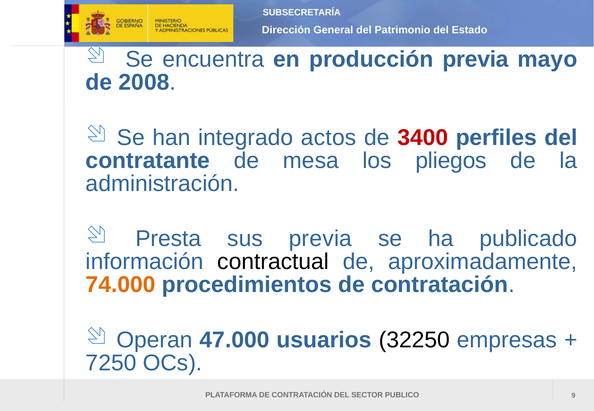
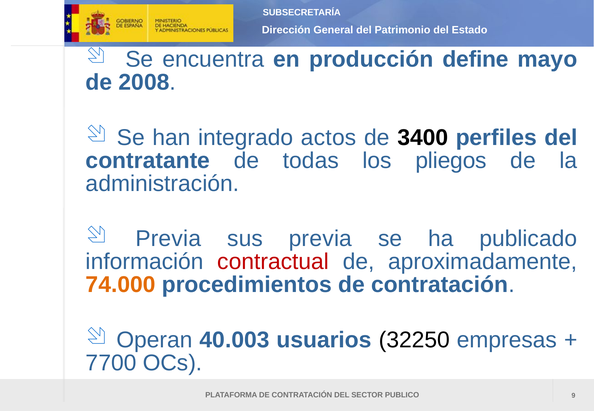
producción previa: previa -> define
3400 colour: red -> black
mesa: mesa -> todas
Presta at (168, 239): Presta -> Previa
contractual colour: black -> red
47.000: 47.000 -> 40.003
7250: 7250 -> 7700
